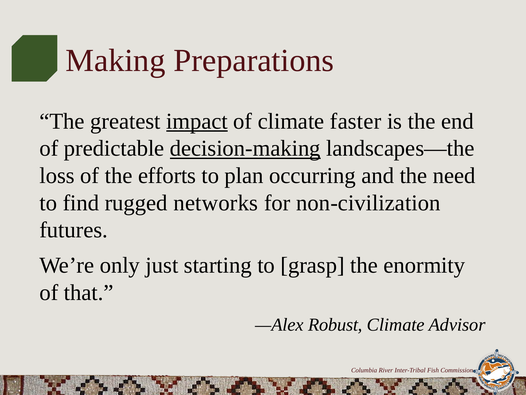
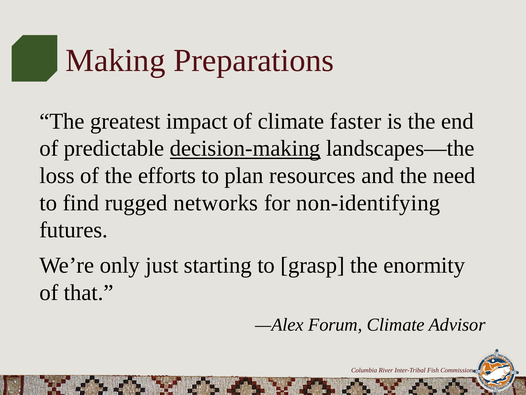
impact underline: present -> none
occurring: occurring -> resources
non-civilization: non-civilization -> non-identifying
Robust: Robust -> Forum
